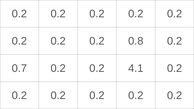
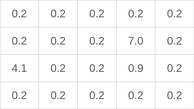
0.8: 0.8 -> 7.0
0.7: 0.7 -> 4.1
4.1: 4.1 -> 0.9
